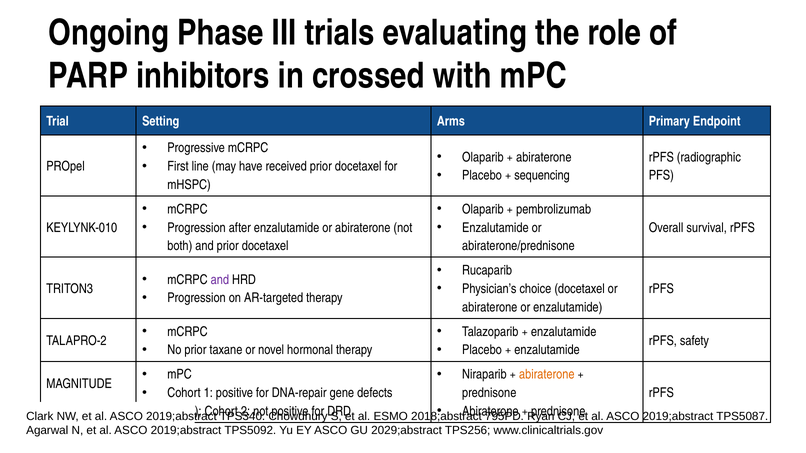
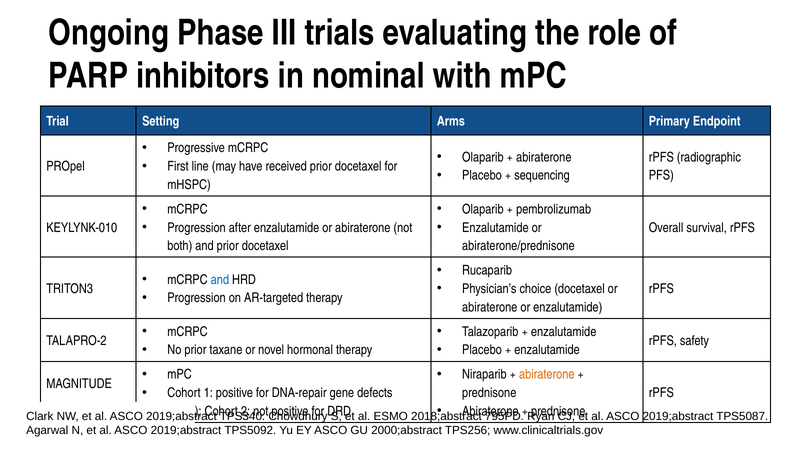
crossed: crossed -> nominal
and at (220, 280) colour: purple -> blue
2029;abstract: 2029;abstract -> 2000;abstract
